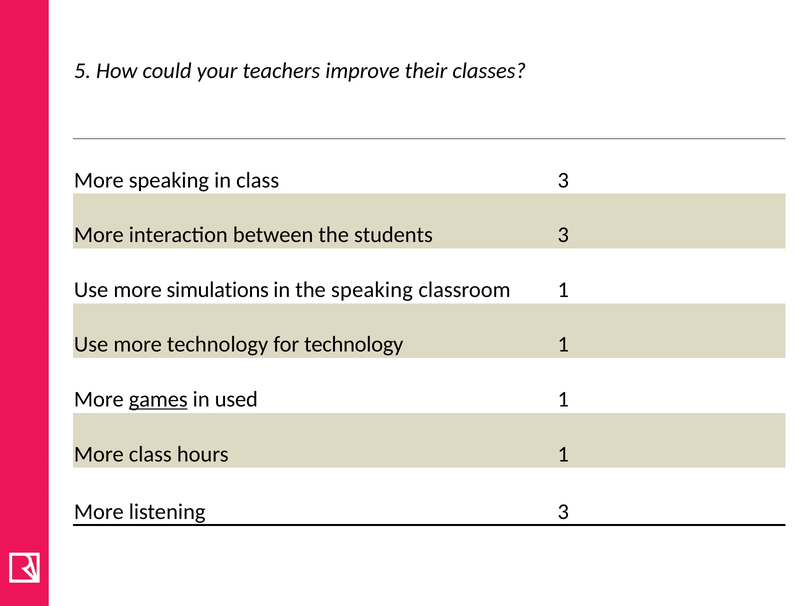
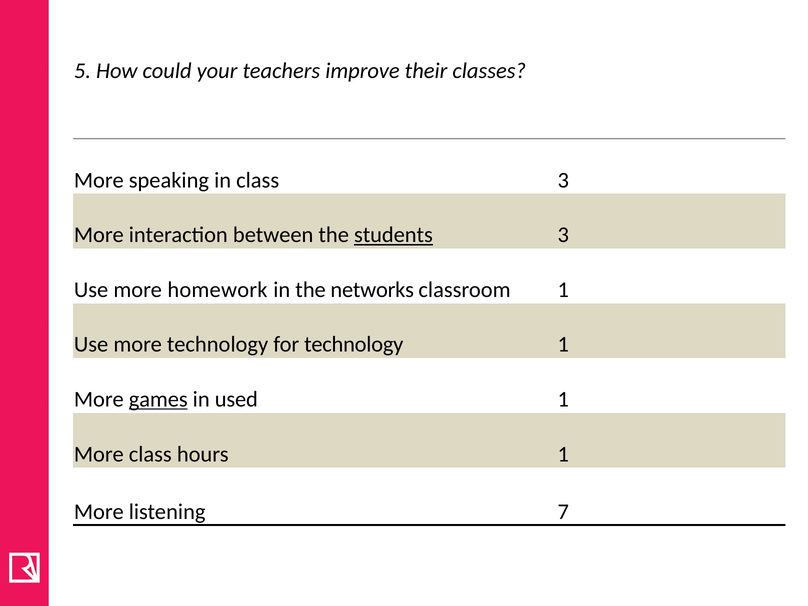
students underline: none -> present
simulations: simulations -> homework
the speaking: speaking -> networks
listening 3: 3 -> 7
